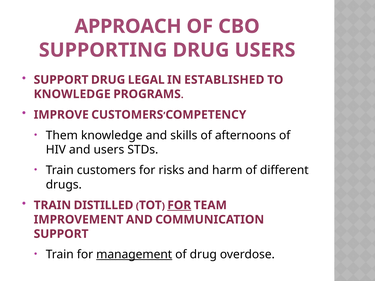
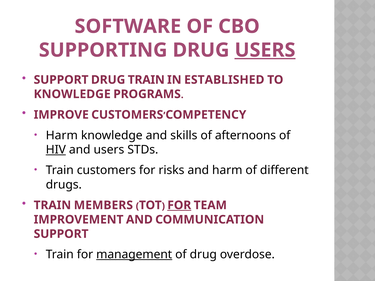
APPROACH: APPROACH -> SOFTWARE
USERS at (265, 50) underline: none -> present
DRUG LEGAL: LEGAL -> TRAIN
Them at (62, 135): Them -> Harm
HIV underline: none -> present
DISTILLED: DISTILLED -> MEMBERS
